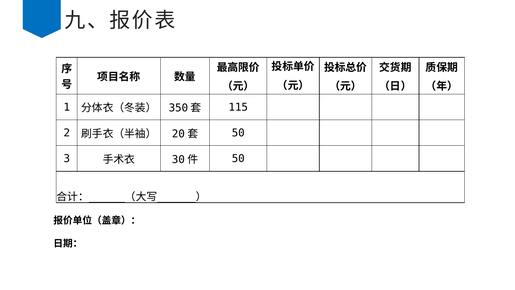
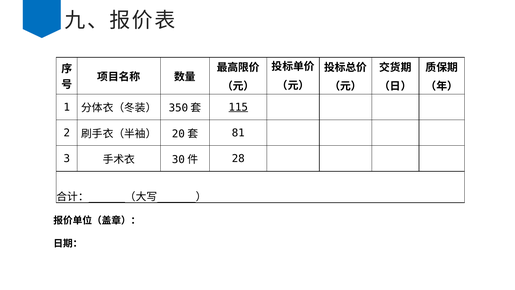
115 underline: none -> present
50 at (238, 133): 50 -> 81
50 at (238, 158): 50 -> 28
